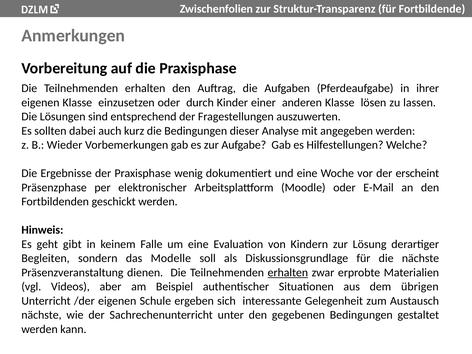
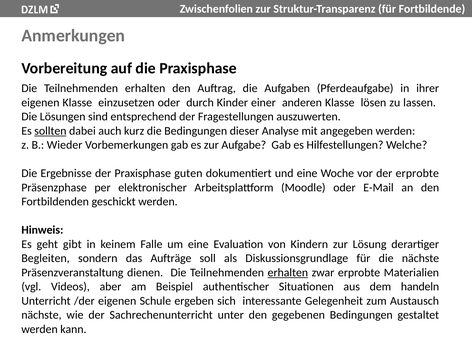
sollten underline: none -> present
wenig: wenig -> guten
der erscheint: erscheint -> erprobte
Modelle: Modelle -> Aufträge
übrigen: übrigen -> handeln
